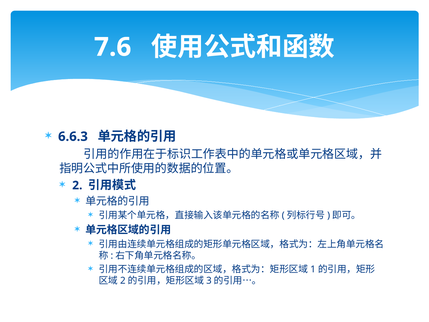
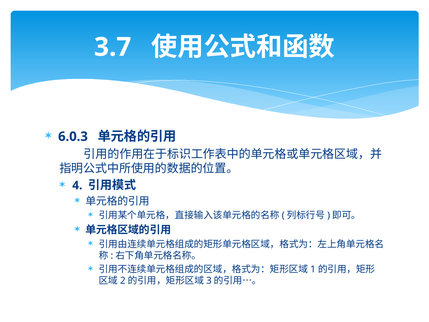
7.6: 7.6 -> 3.7
6.6.3: 6.6.3 -> 6.0.3
2: 2 -> 4
